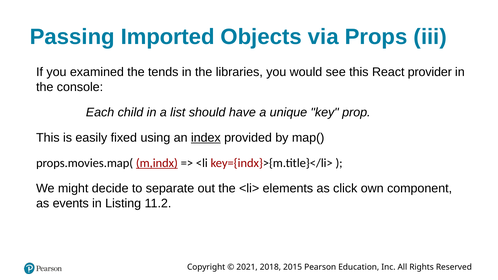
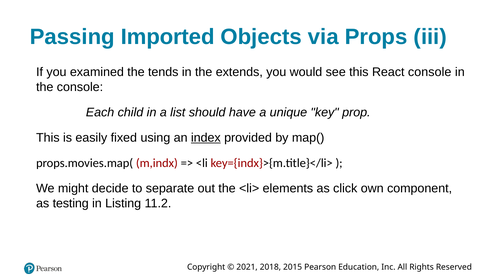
libraries: libraries -> extends
React provider: provider -> console
m,indx underline: present -> none
events: events -> testing
